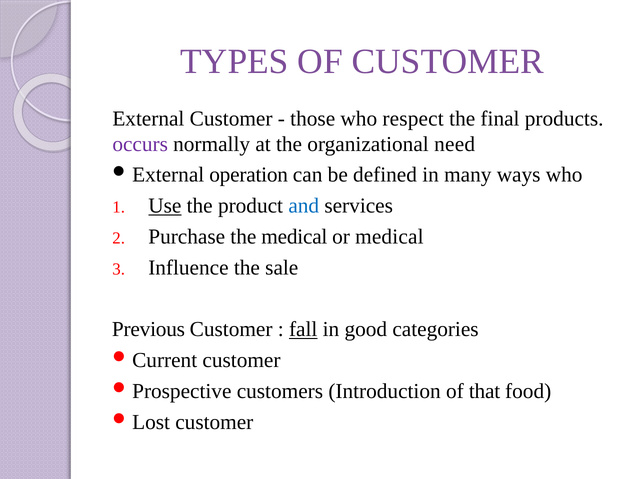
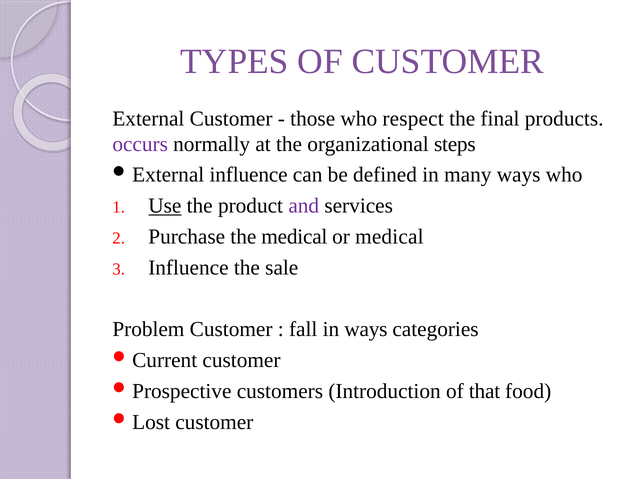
need: need -> steps
operation at (249, 175): operation -> influence
and colour: blue -> purple
Previous: Previous -> Problem
fall underline: present -> none
in good: good -> ways
